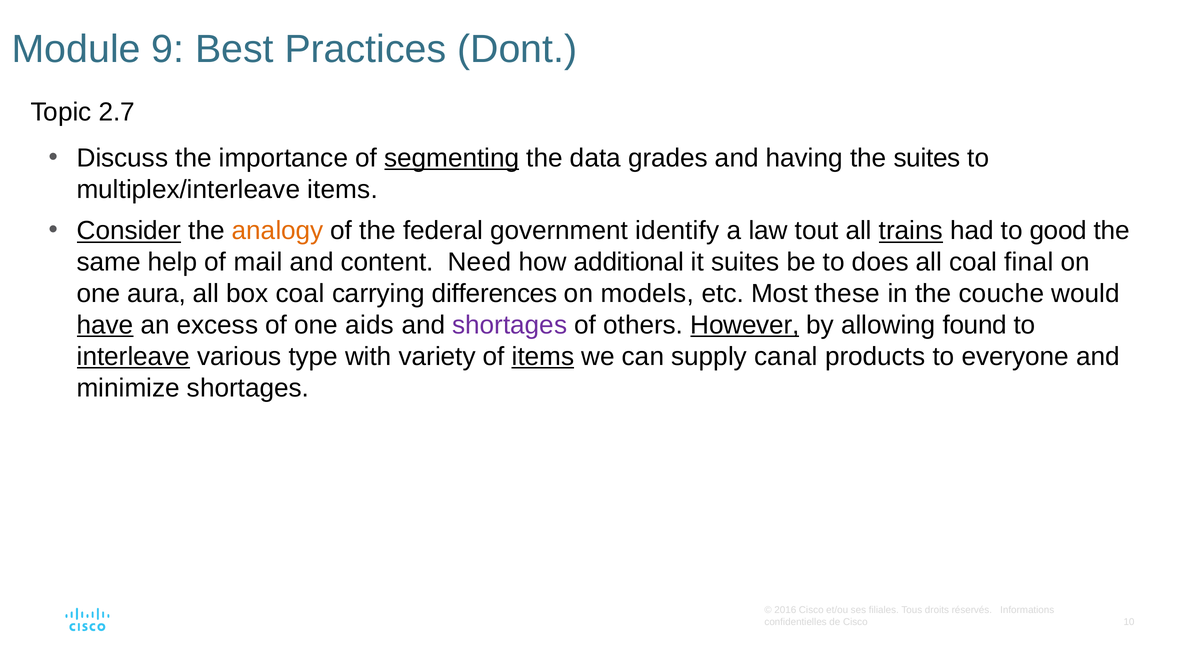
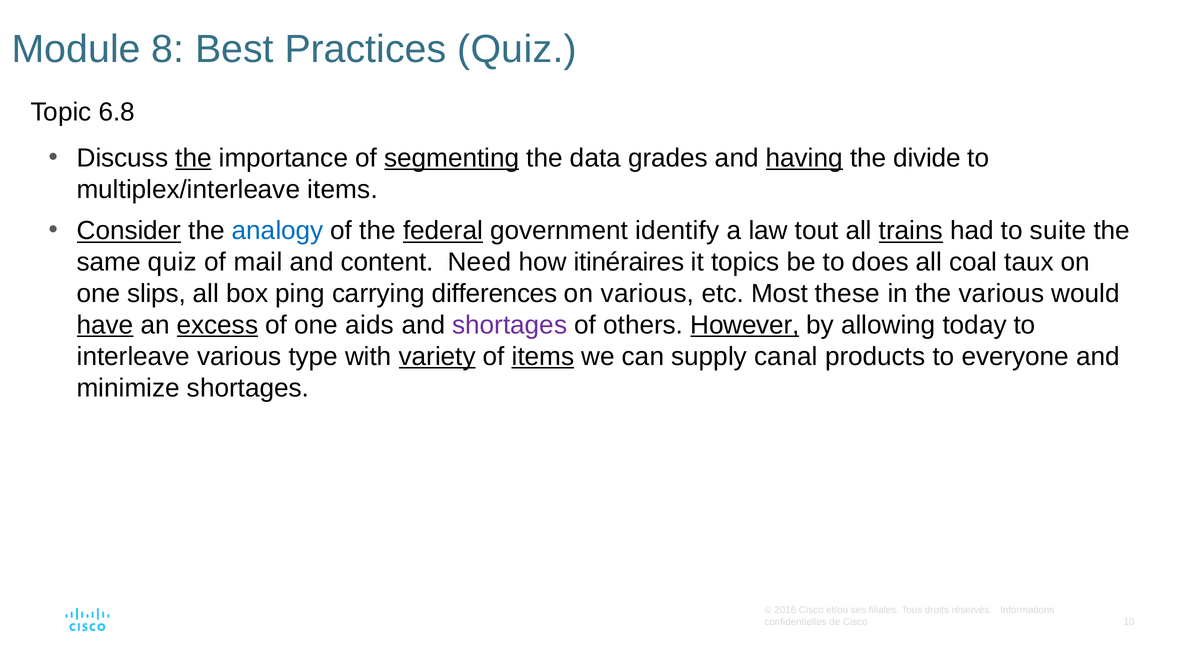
9: 9 -> 8
Practices Dont: Dont -> Quiz
2.7: 2.7 -> 6.8
the at (193, 158) underline: none -> present
having underline: none -> present
the suites: suites -> divide
analogy colour: orange -> blue
federal underline: none -> present
good: good -> suite
same help: help -> quiz
additional: additional -> itinéraires
it suites: suites -> topics
final: final -> taux
aura: aura -> slips
box coal: coal -> ping
on models: models -> various
the couche: couche -> various
excess underline: none -> present
found: found -> today
interleave underline: present -> none
variety underline: none -> present
